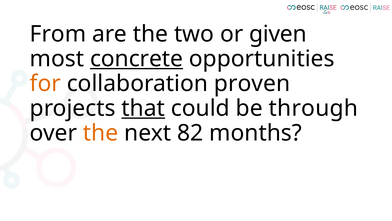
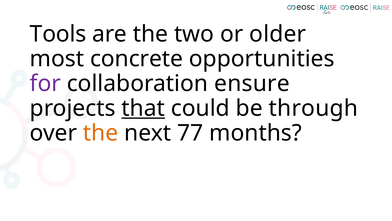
From: From -> Tools
given: given -> older
concrete underline: present -> none
for colour: orange -> purple
proven: proven -> ensure
82: 82 -> 77
